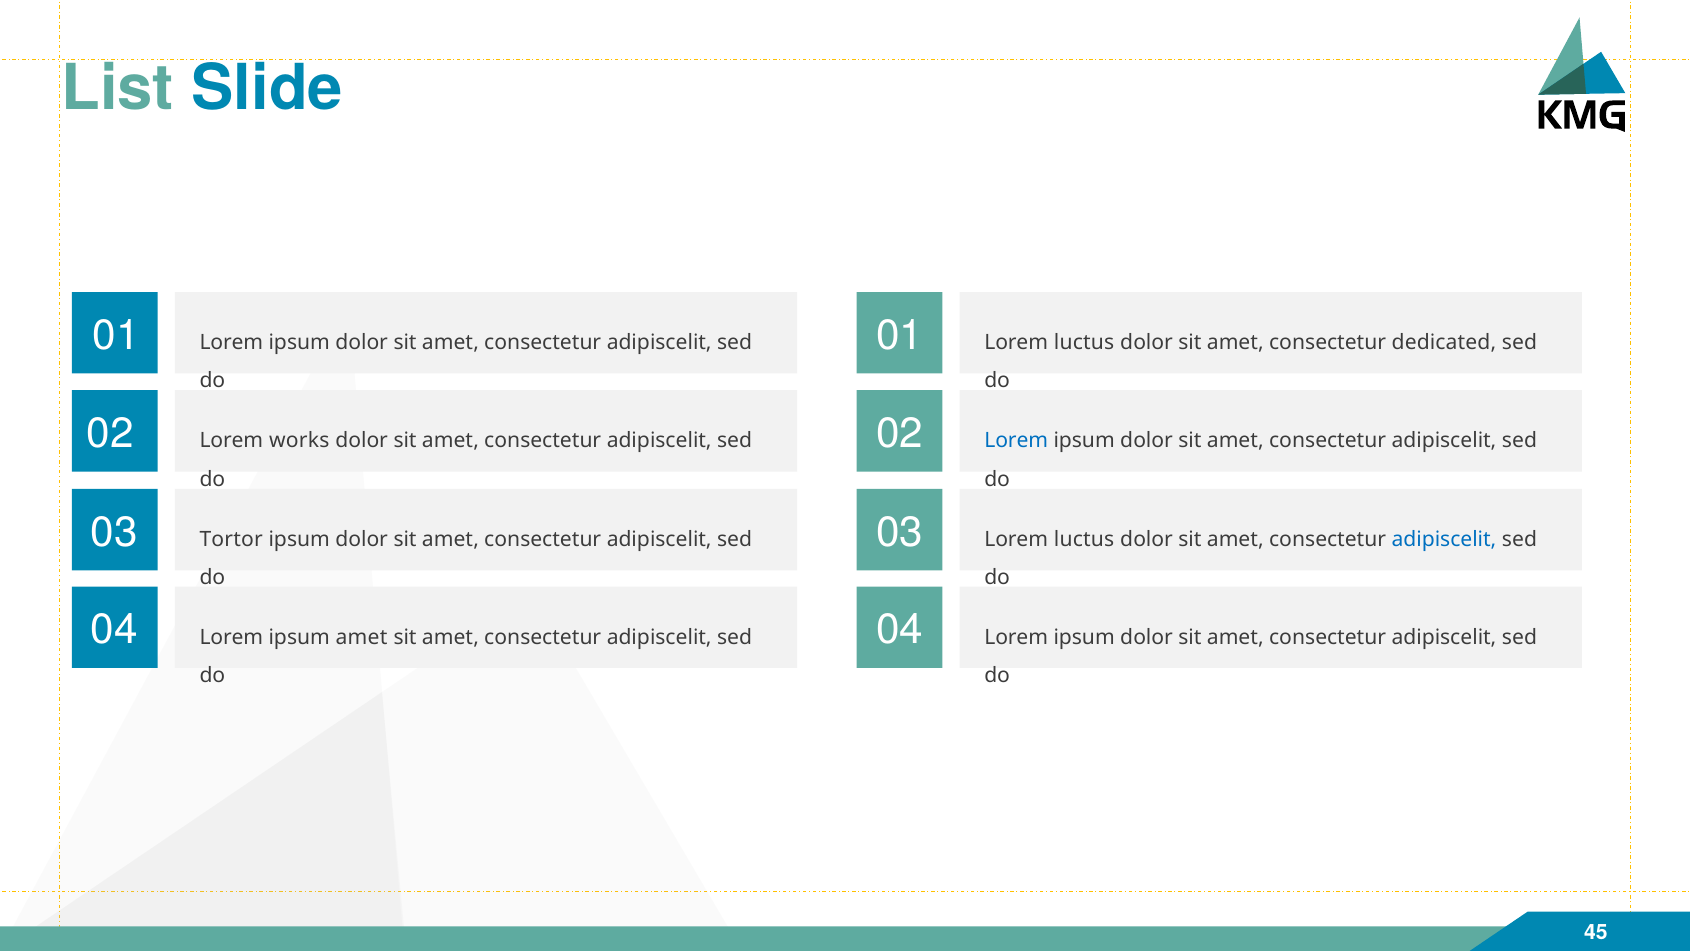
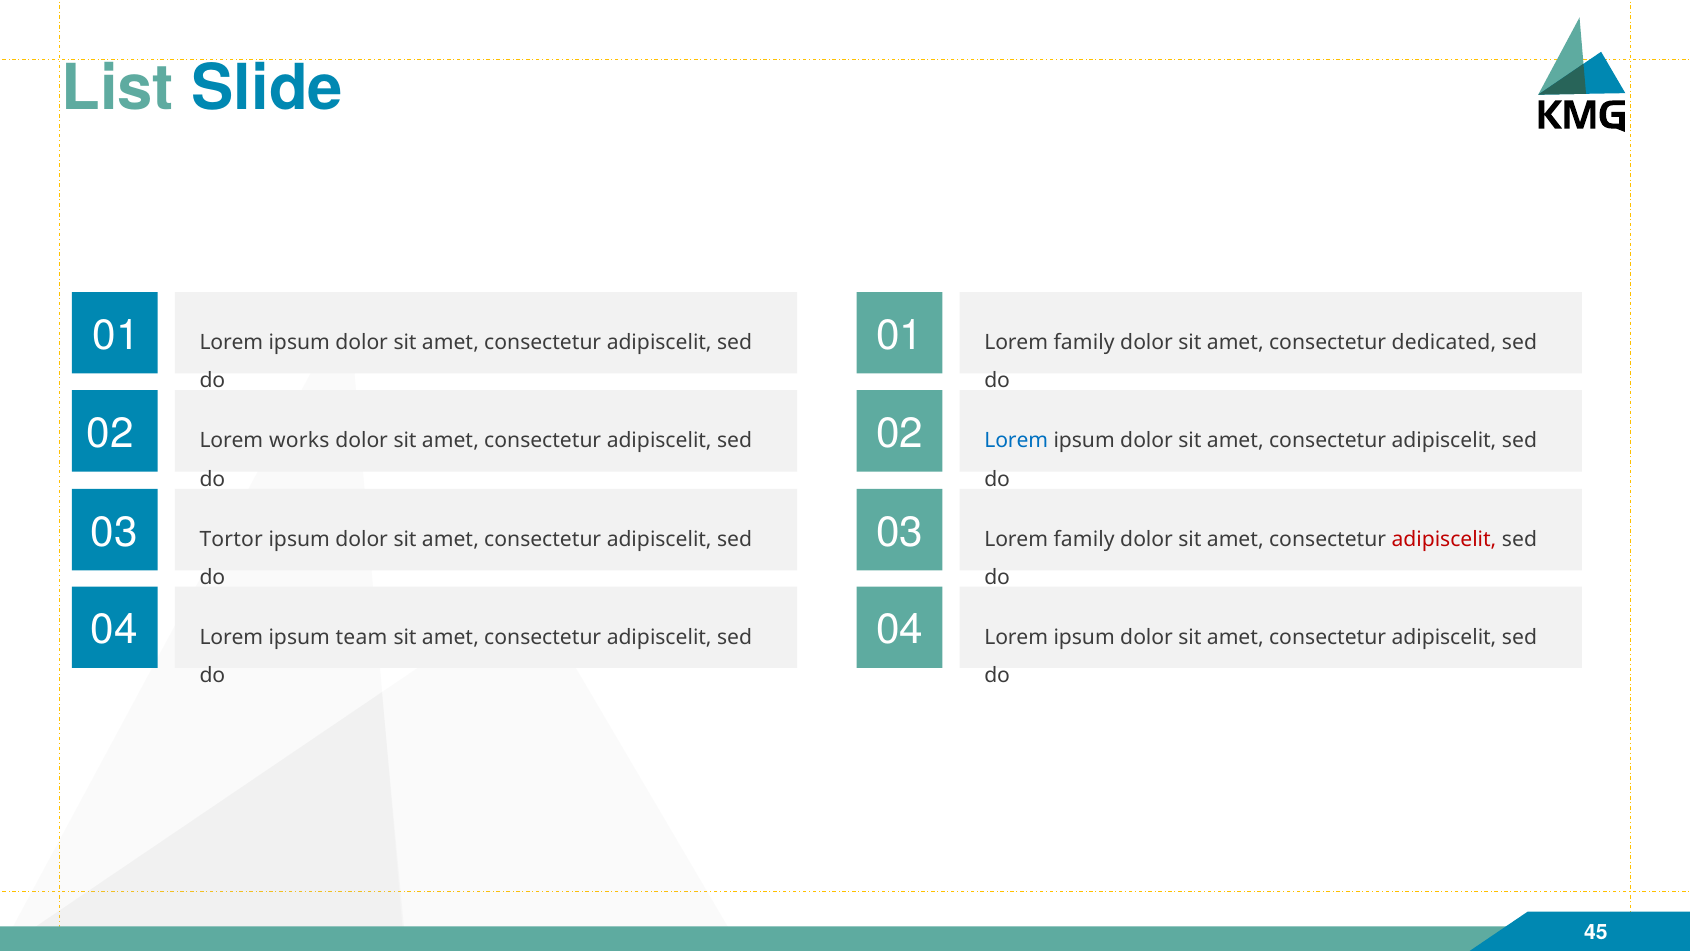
luctus at (1084, 343): luctus -> family
luctus at (1084, 540): luctus -> family
adipiscelit at (1444, 540) colour: blue -> red
ipsum amet: amet -> team
